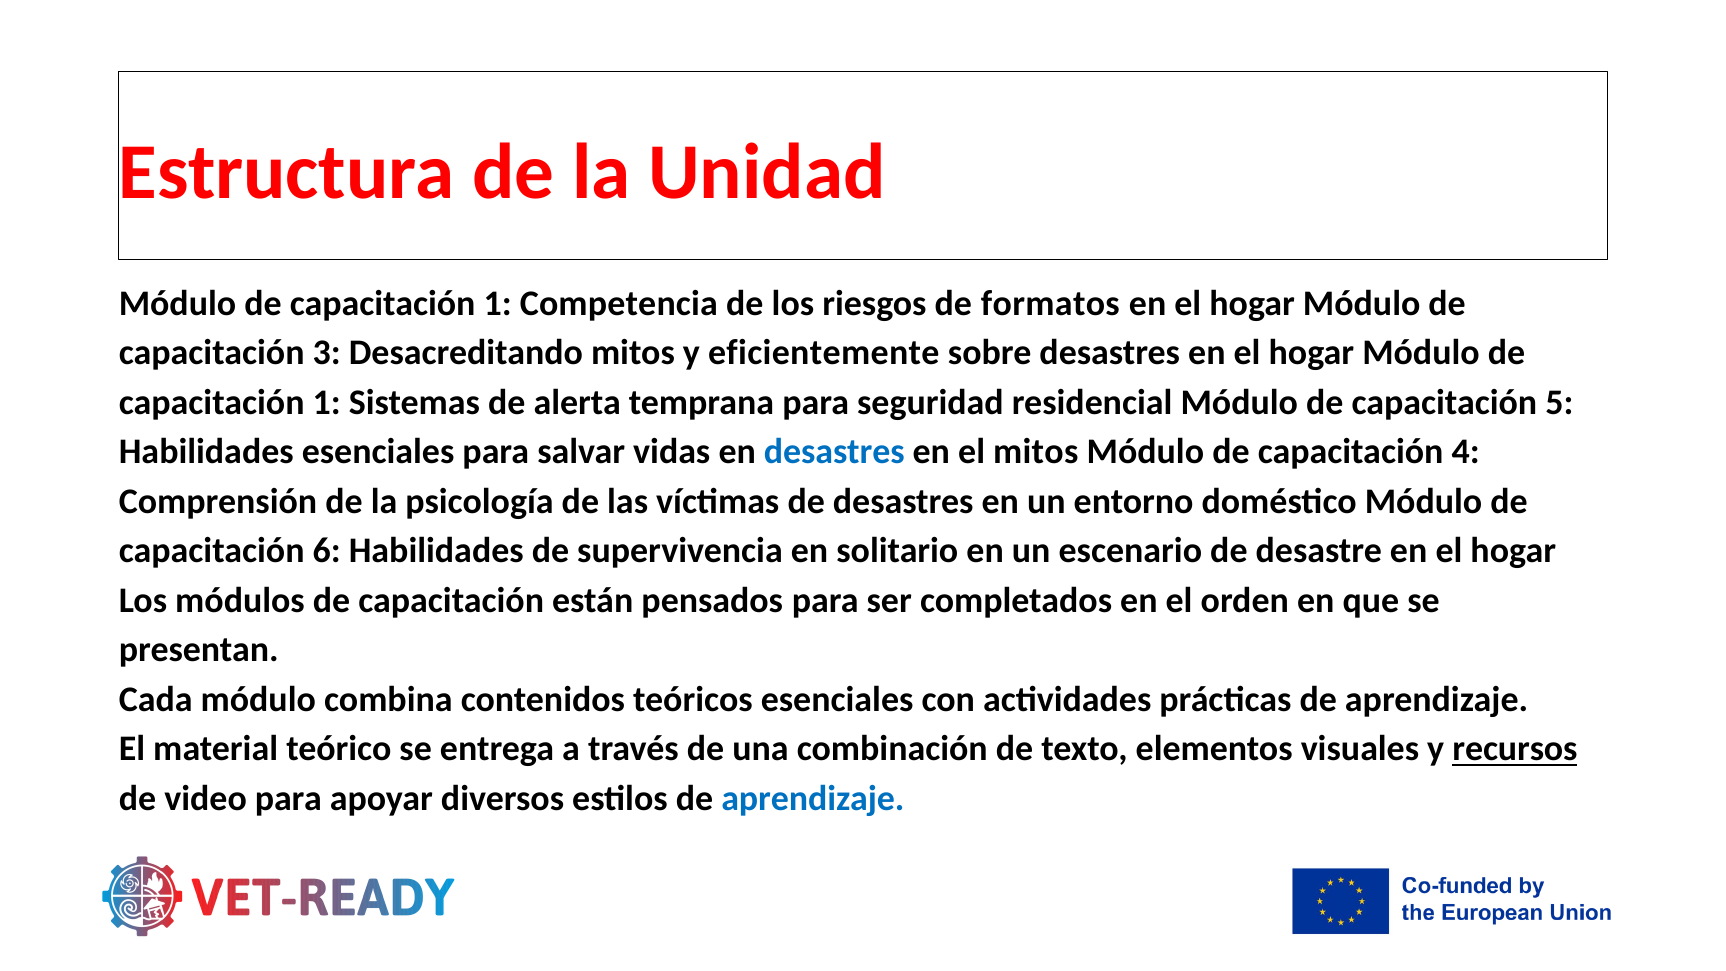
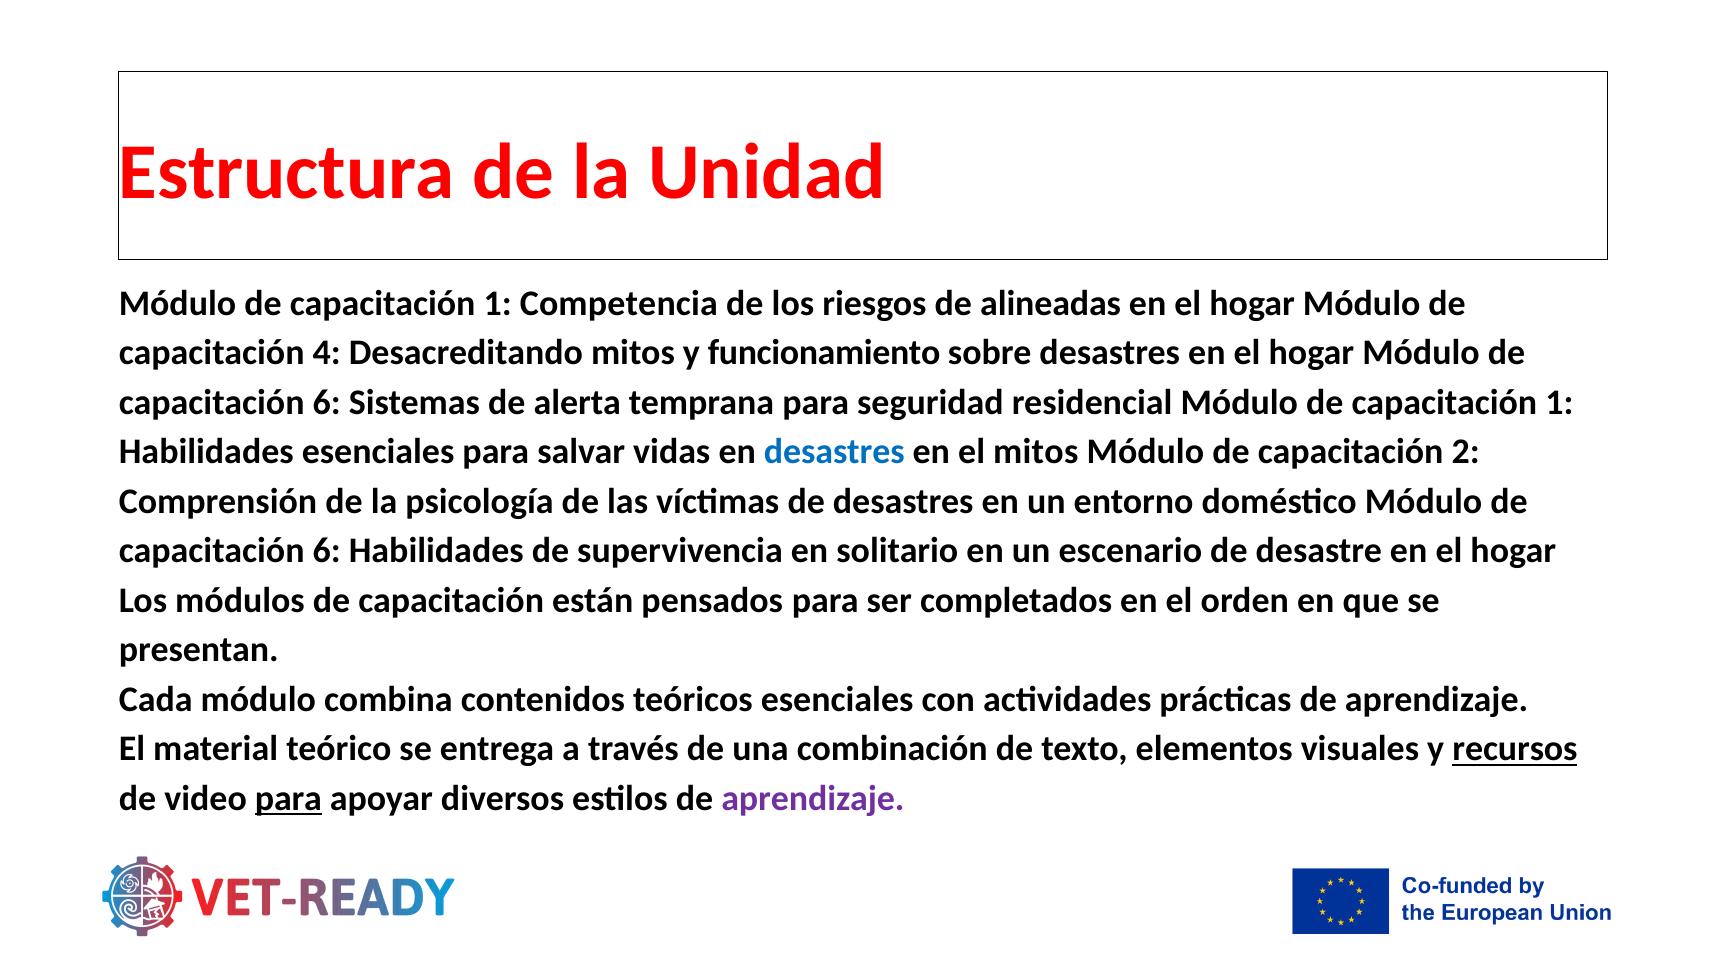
formatos: formatos -> alineadas
3: 3 -> 4
eficientemente: eficientemente -> funcionamiento
1 at (327, 402): 1 -> 6
5 at (1559, 402): 5 -> 1
4: 4 -> 2
para at (288, 799) underline: none -> present
aprendizaje at (813, 799) colour: blue -> purple
